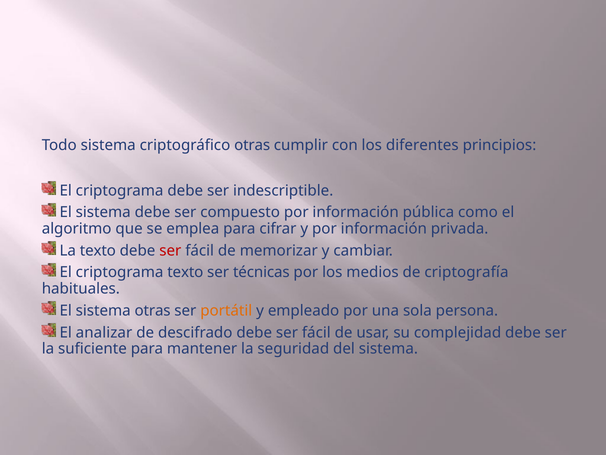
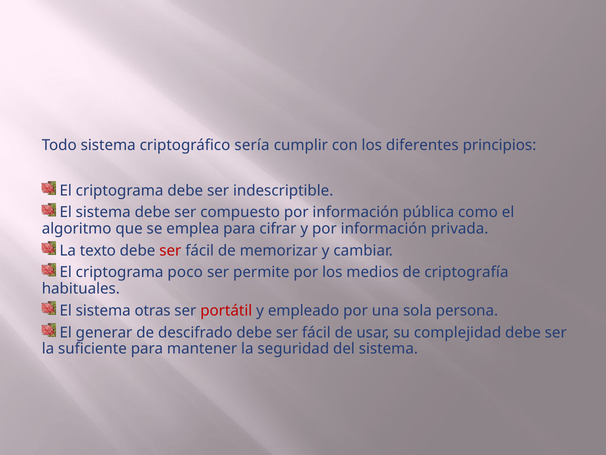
criptográfico otras: otras -> sería
criptograma texto: texto -> poco
técnicas: técnicas -> permite
portátil colour: orange -> red
analizar: analizar -> generar
